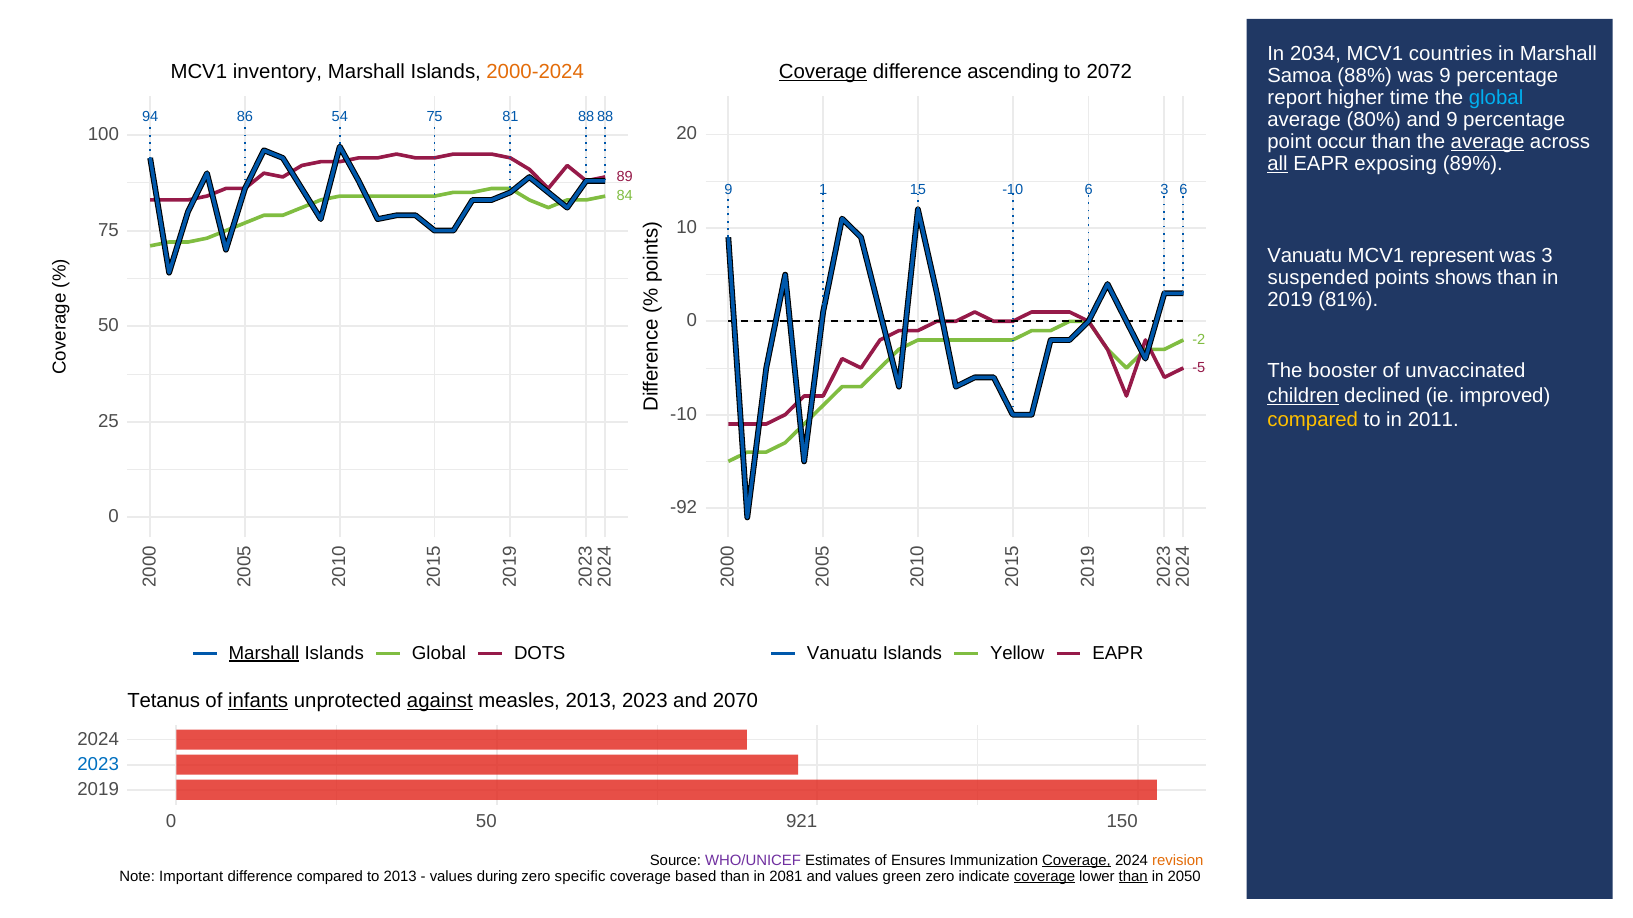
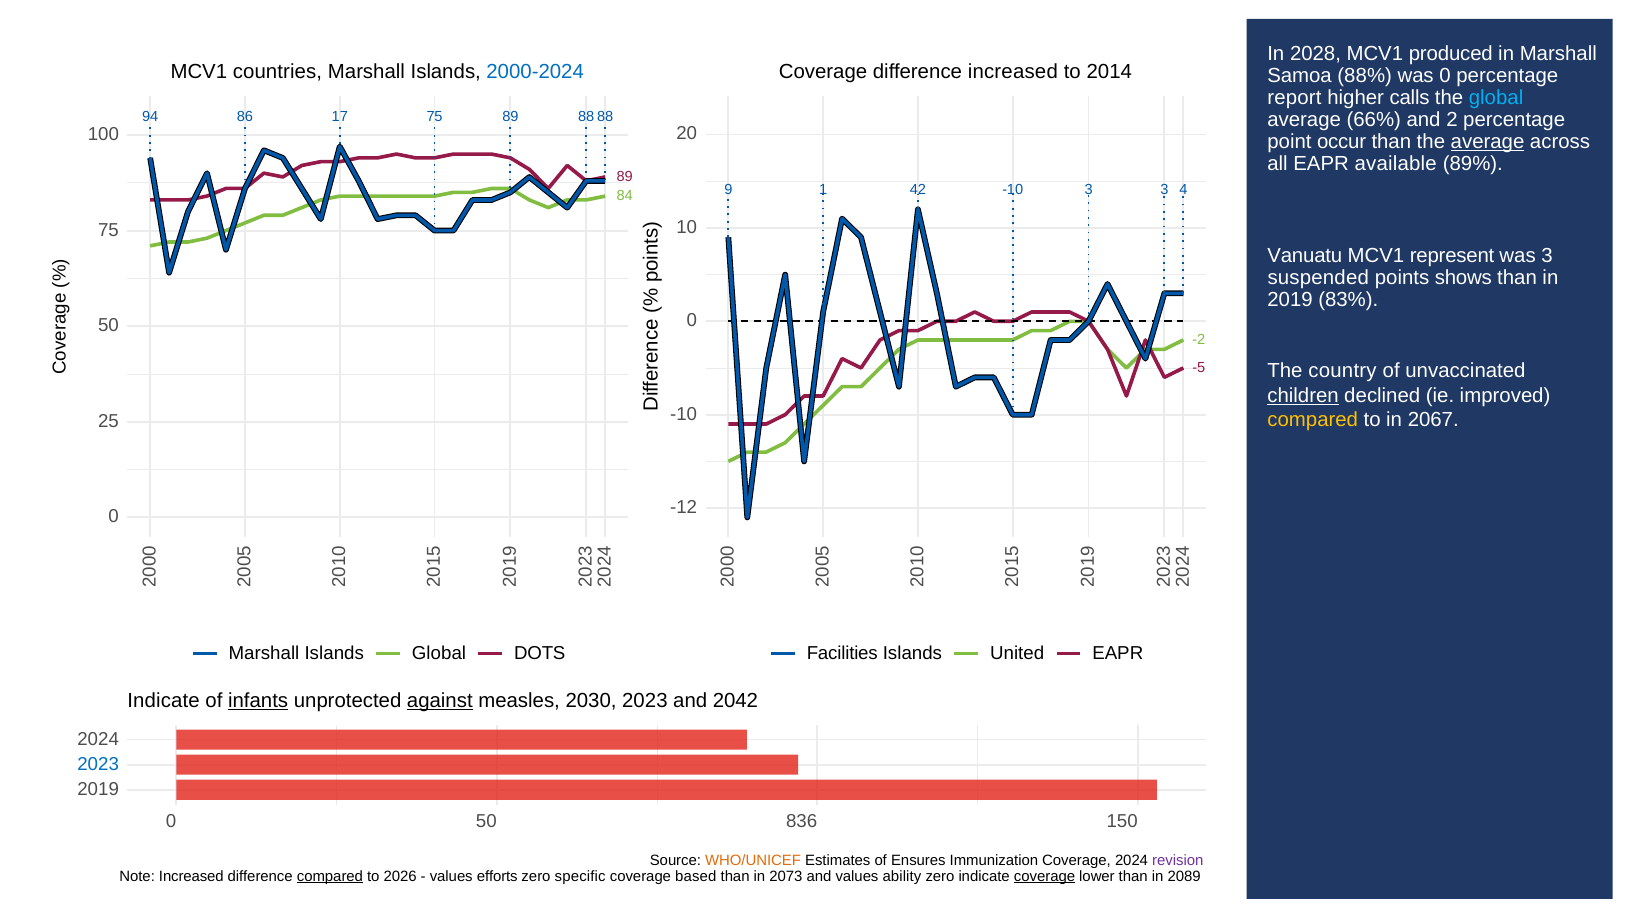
2034: 2034 -> 2028
countries: countries -> produced
inventory: inventory -> countries
2000-2024 colour: orange -> blue
Coverage at (823, 72) underline: present -> none
difference ascending: ascending -> increased
2072: 2072 -> 2014
was 9: 9 -> 0
time: time -> calls
54: 54 -> 17
75 81: 81 -> 89
80%: 80% -> 66%
and 9: 9 -> 2
all underline: present -> none
exposing: exposing -> available
15: 15 -> 42
-10 6: 6 -> 3
3 6: 6 -> 4
81%: 81% -> 83%
booster: booster -> country
2011: 2011 -> 2067
-92: -92 -> -12
Marshall at (264, 653) underline: present -> none
Vanuatu at (842, 653): Vanuatu -> Facilities
Yellow: Yellow -> United
Tetanus at (164, 701): Tetanus -> Indicate
measles 2013: 2013 -> 2030
2070: 2070 -> 2042
921: 921 -> 836
WHO/UNICEF colour: purple -> orange
Coverage at (1077, 861) underline: present -> none
revision at (1178, 861) colour: orange -> purple
Note Important: Important -> Increased
compared at (330, 877) underline: none -> present
to 2013: 2013 -> 2026
during: during -> efforts
2081: 2081 -> 2073
green: green -> ability
than at (1133, 877) underline: present -> none
2050: 2050 -> 2089
